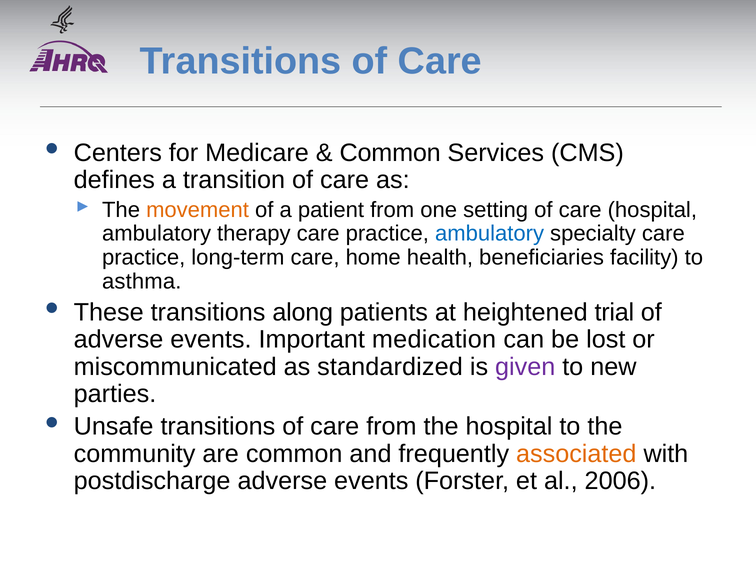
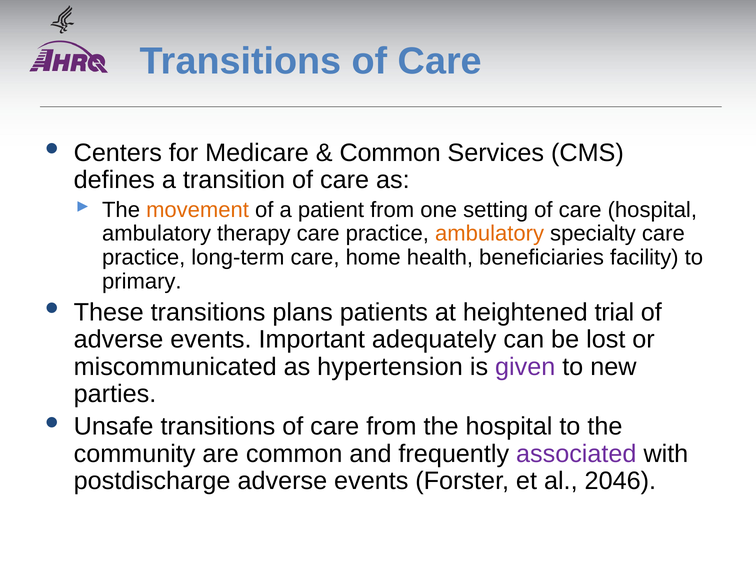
ambulatory at (490, 234) colour: blue -> orange
asthma: asthma -> primary
along: along -> plans
medication: medication -> adequately
standardized: standardized -> hypertension
associated colour: orange -> purple
2006: 2006 -> 2046
